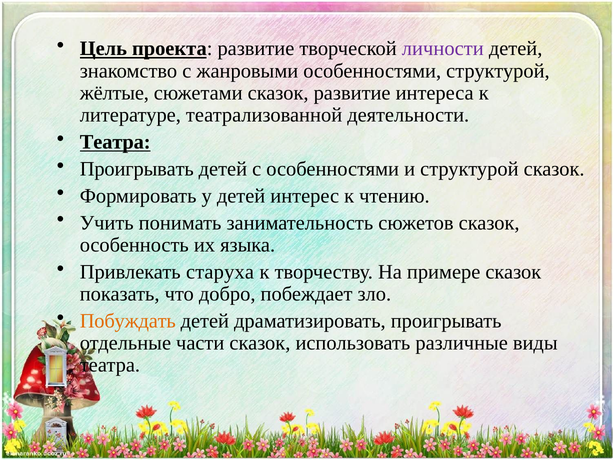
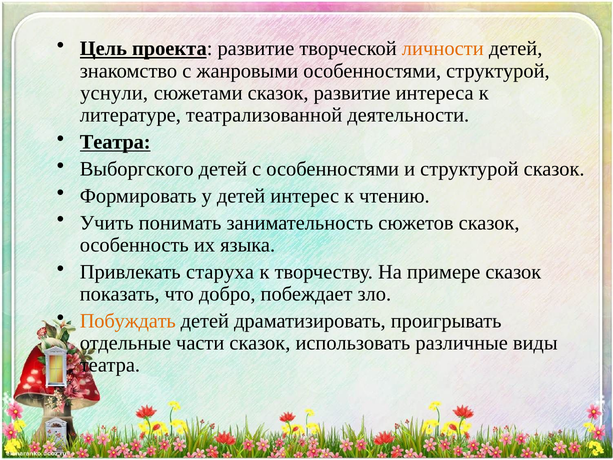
личности colour: purple -> orange
жёлтые: жёлтые -> уснули
Проигрывать at (137, 169): Проигрывать -> Выборгского
